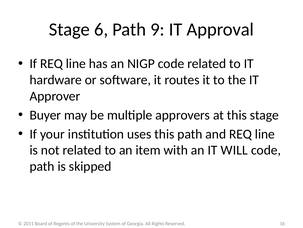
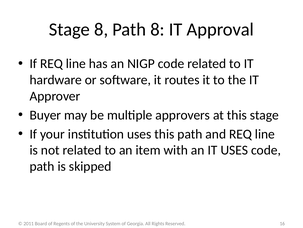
Stage 6: 6 -> 8
Path 9: 9 -> 8
IT WILL: WILL -> USES
